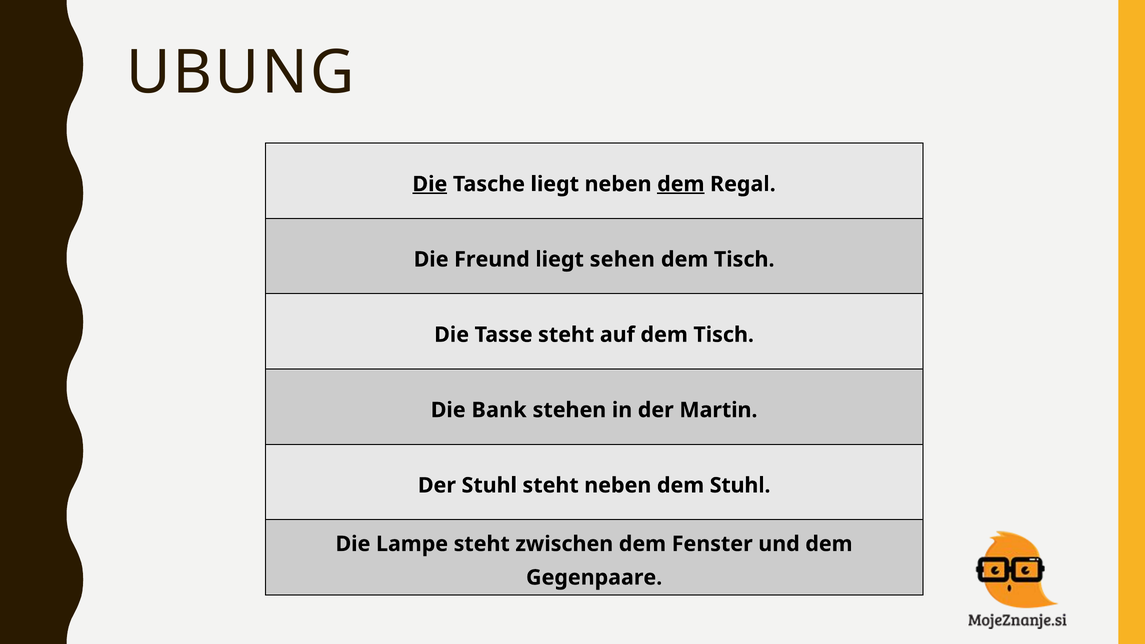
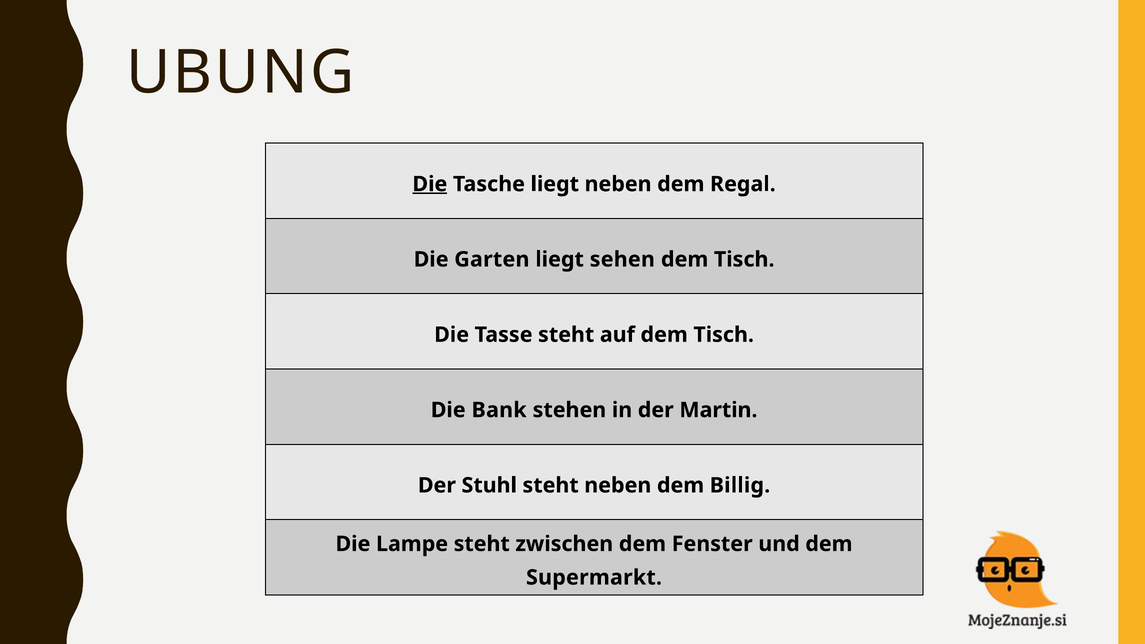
dem at (681, 184) underline: present -> none
Freund: Freund -> Garten
dem Stuhl: Stuhl -> Billig
Gegenpaare: Gegenpaare -> Supermarkt
